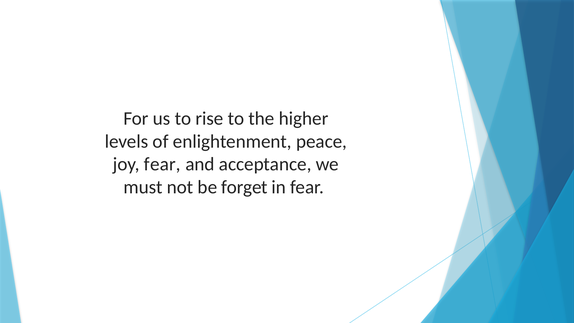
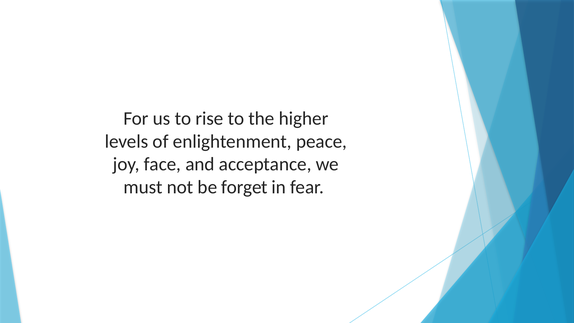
joy fear: fear -> face
